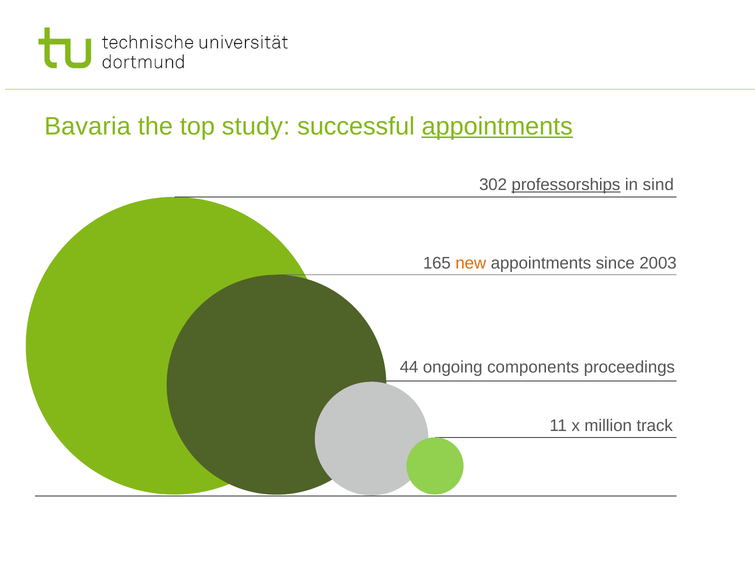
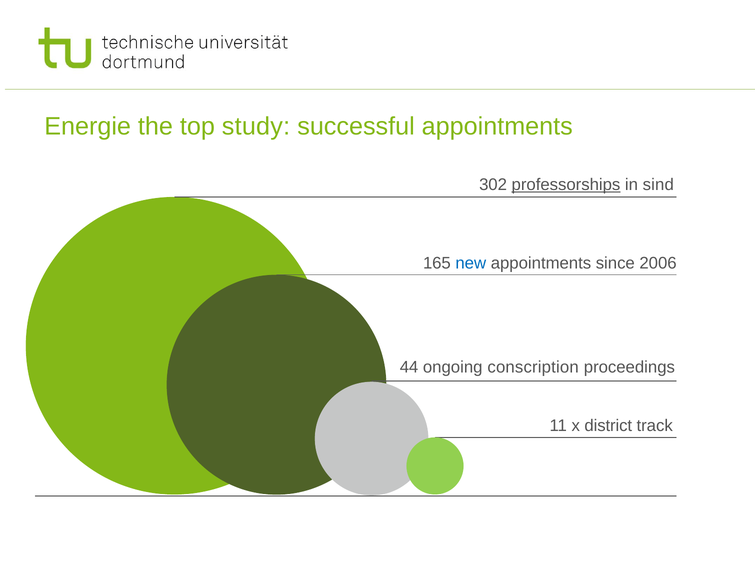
Bavaria: Bavaria -> Energie
appointments at (497, 126) underline: present -> none
new colour: orange -> blue
2003: 2003 -> 2006
components: components -> conscription
million: million -> district
